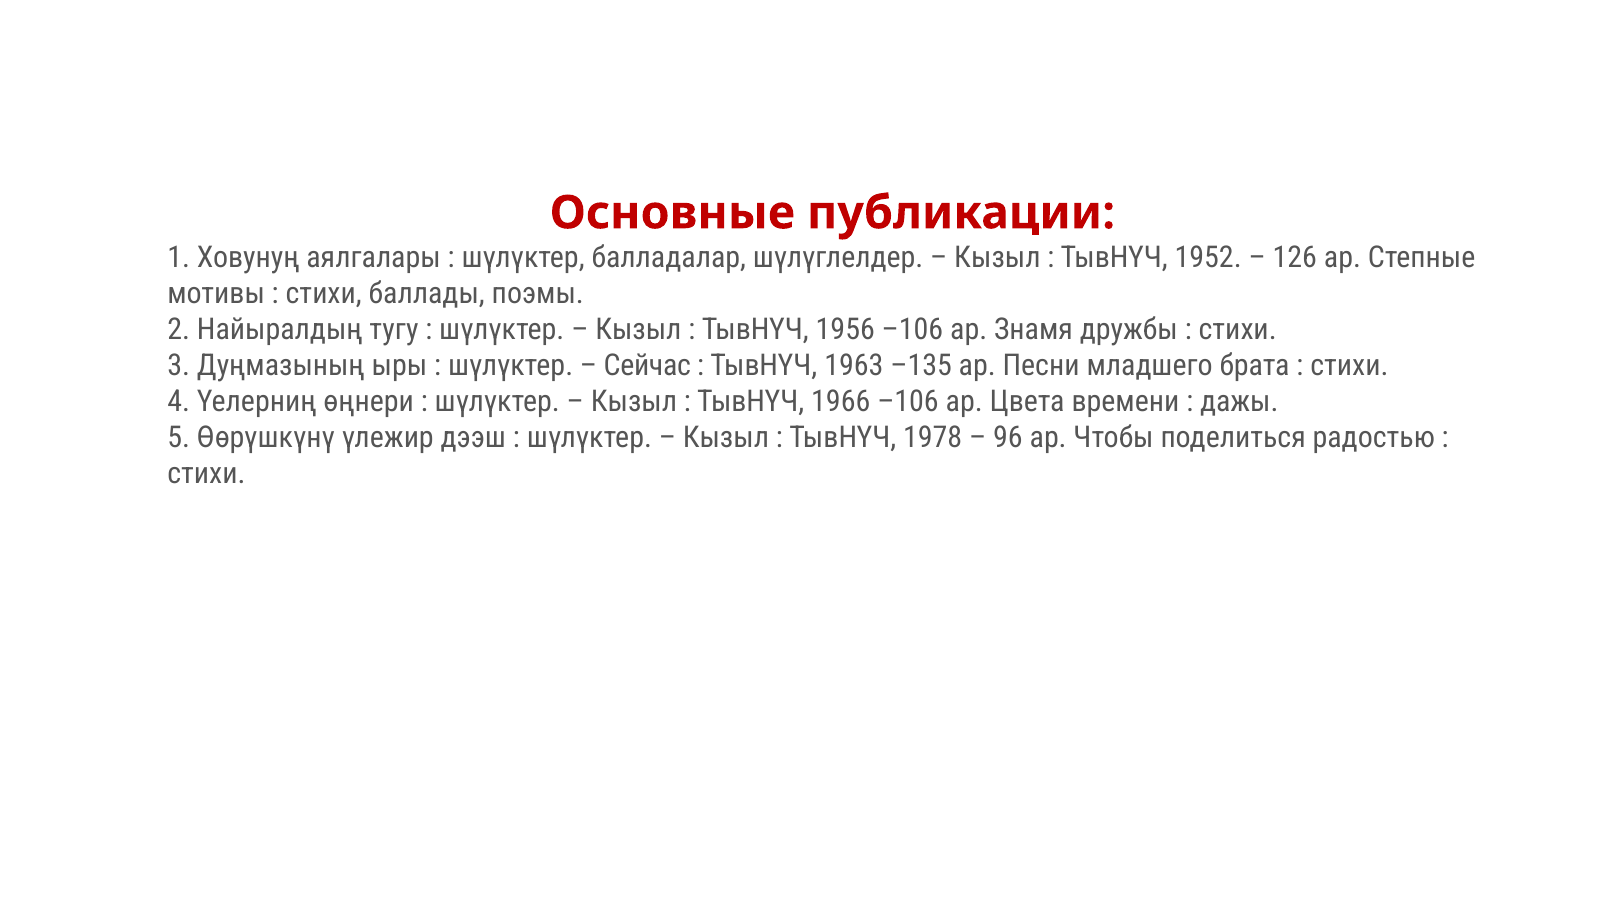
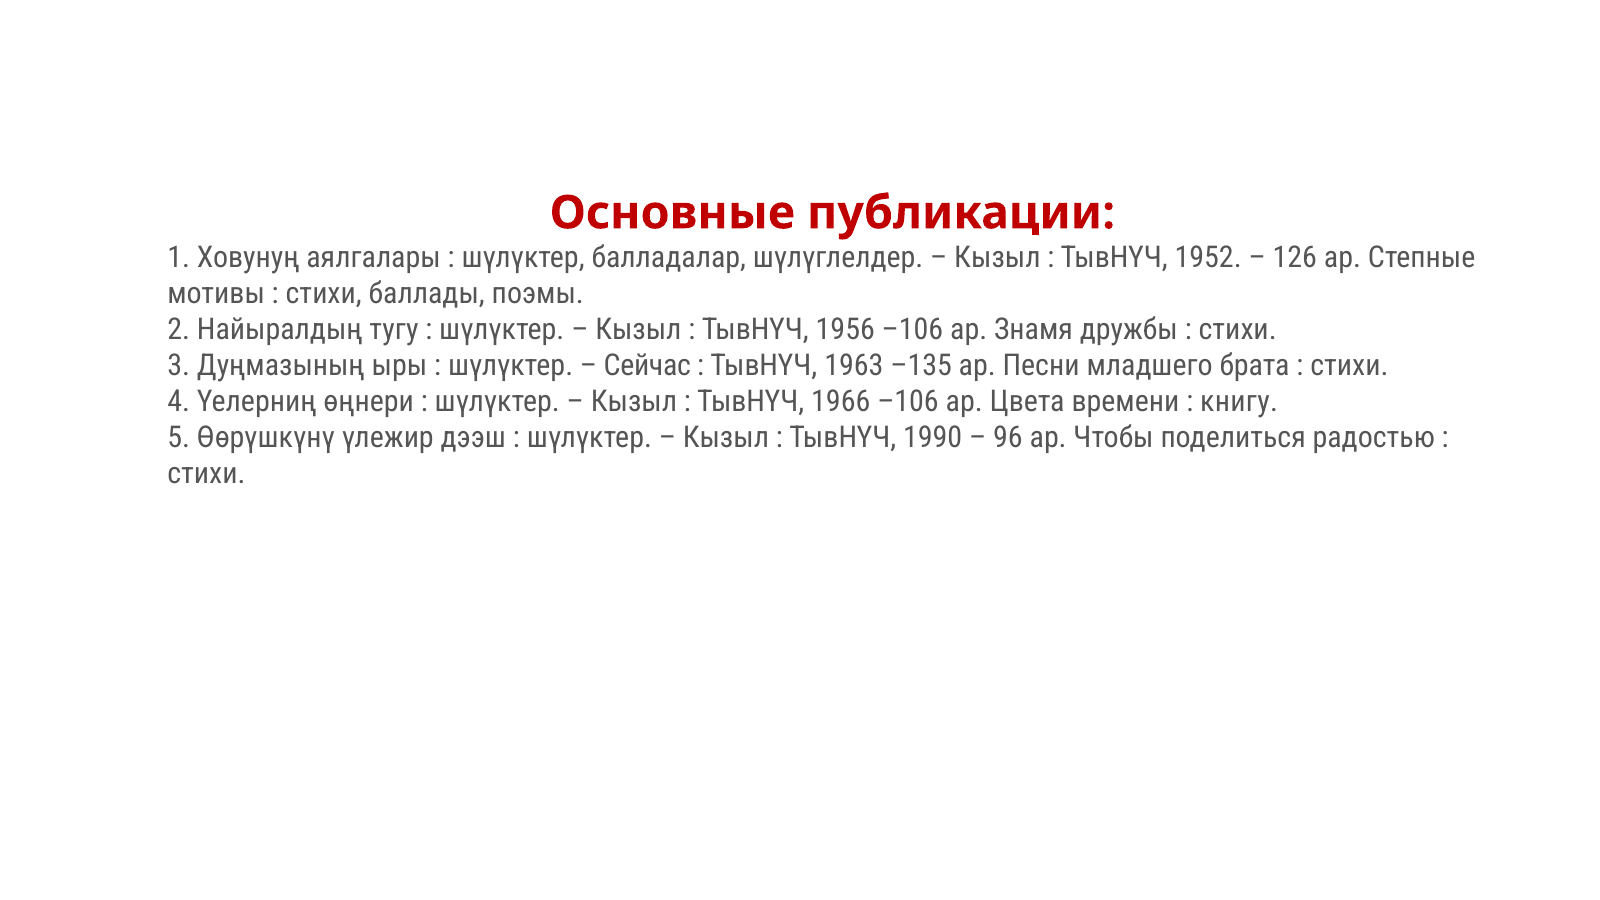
дажы: дажы -> книгу
1978: 1978 -> 1990
